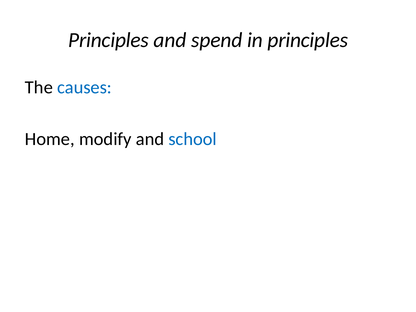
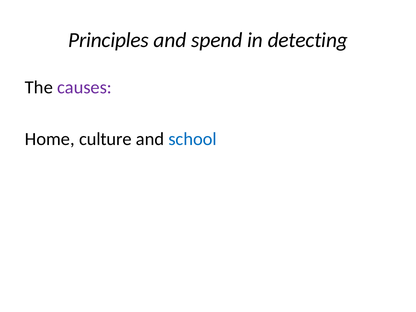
in principles: principles -> detecting
causes colour: blue -> purple
modify: modify -> culture
